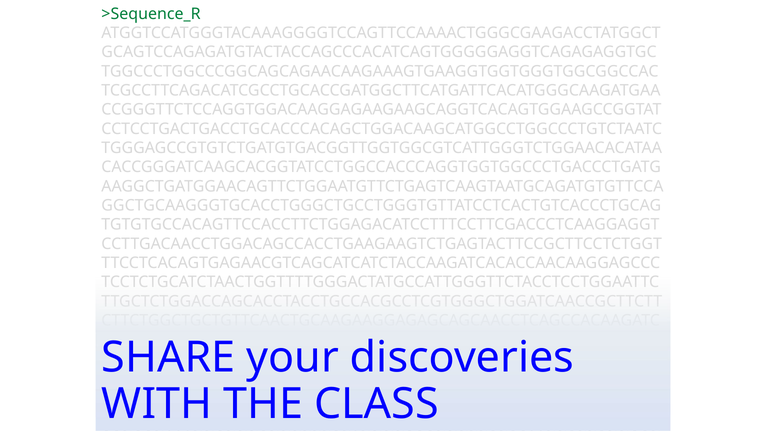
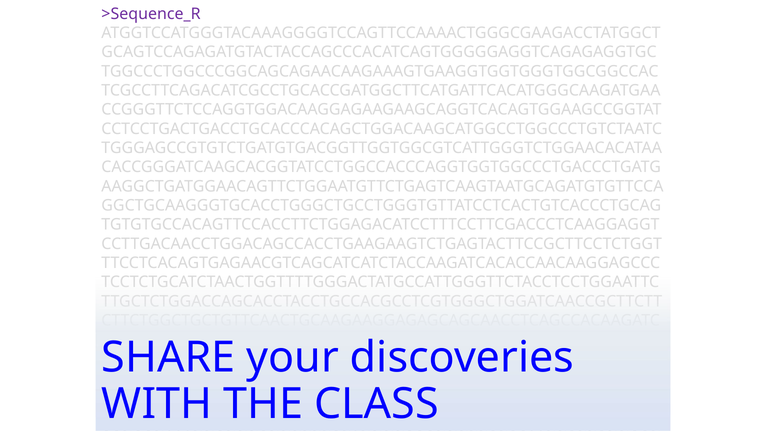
>Sequence_R colour: green -> purple
